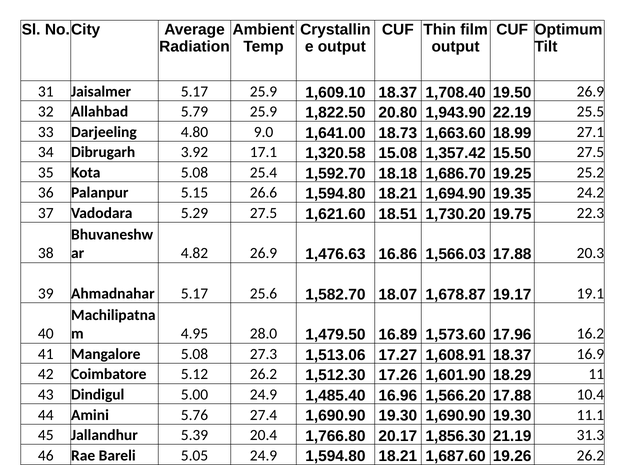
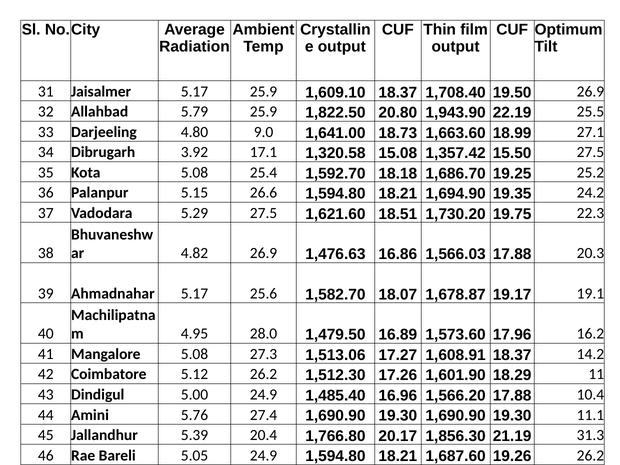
16.9: 16.9 -> 14.2
